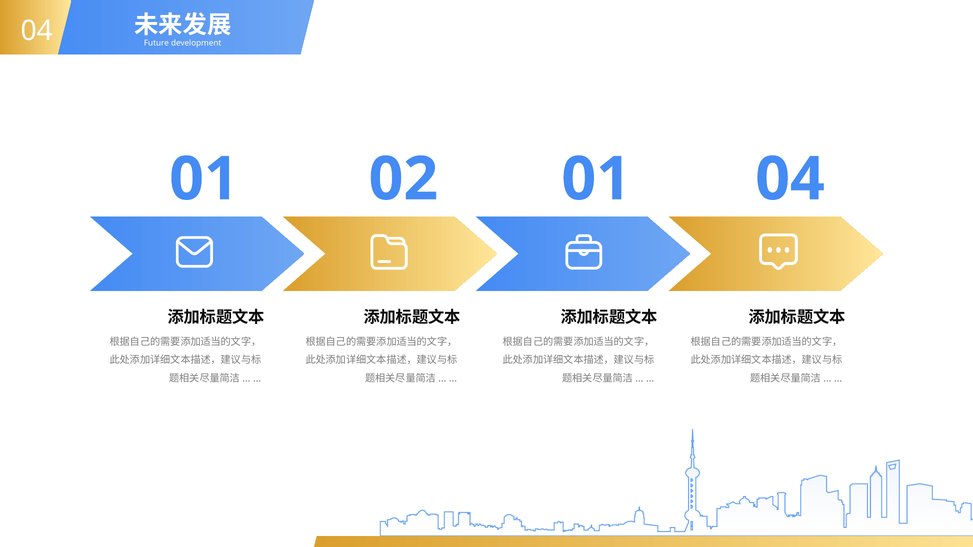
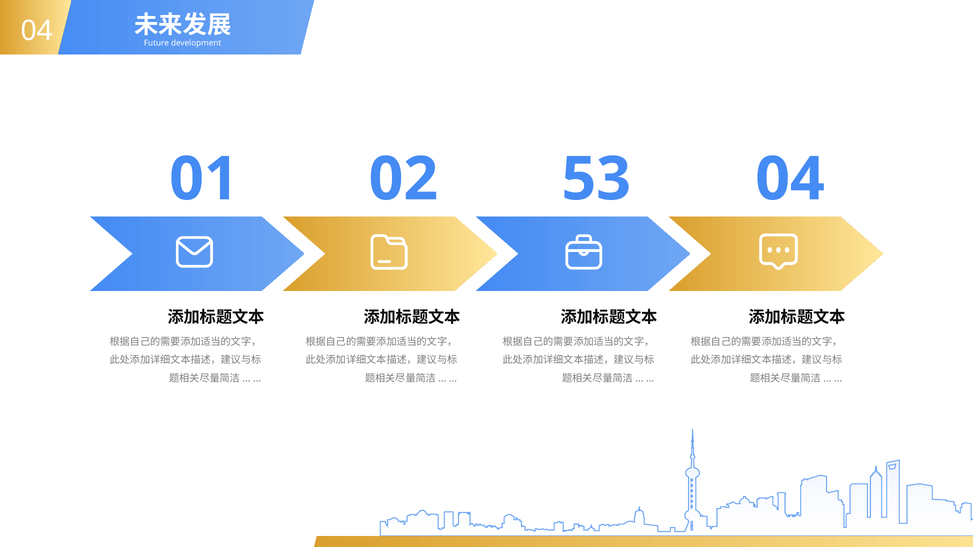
02 01: 01 -> 53
